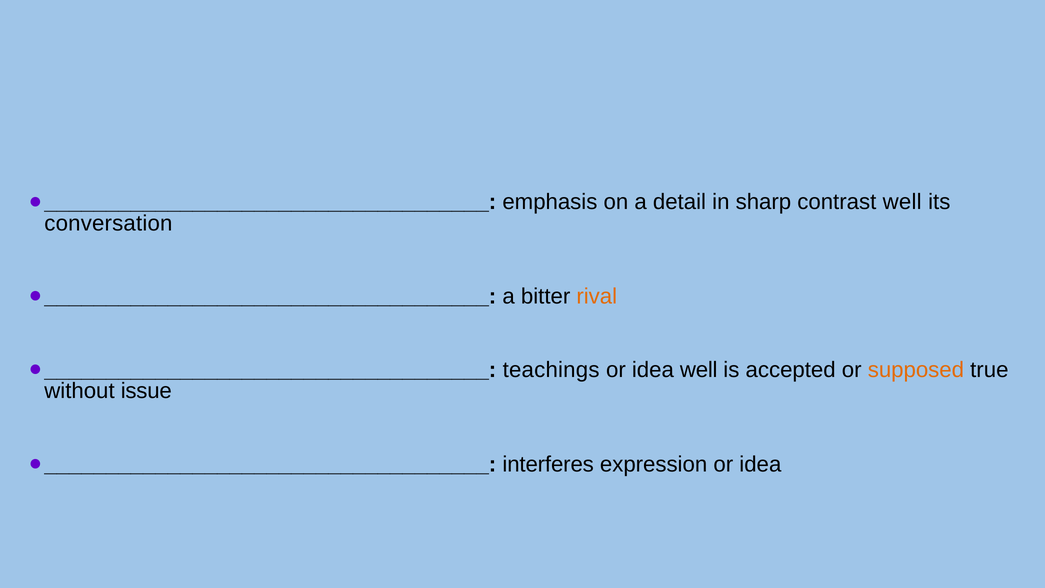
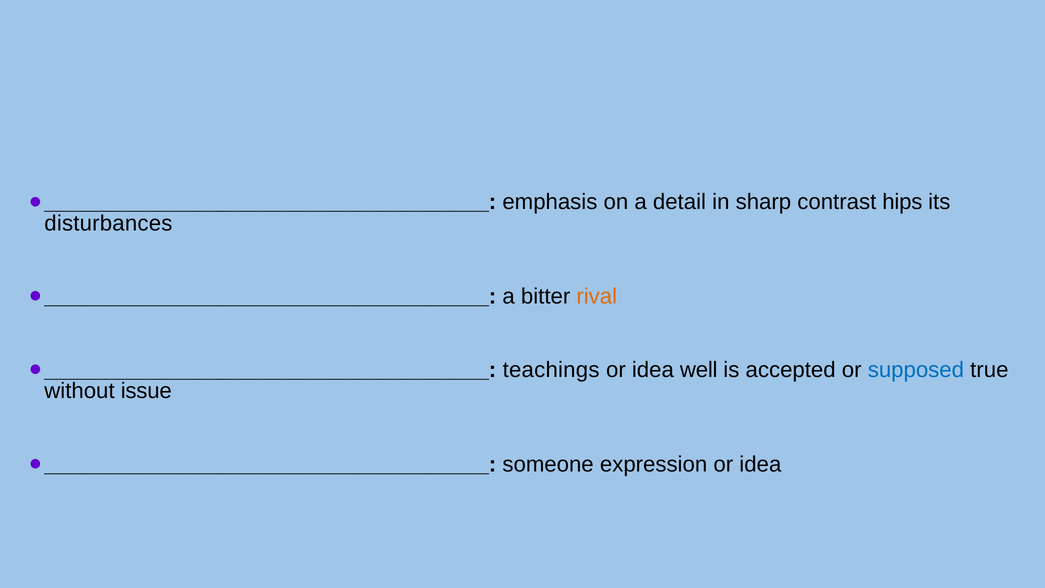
contrast well: well -> hips
conversation: conversation -> disturbances
supposed colour: orange -> blue
interferes: interferes -> someone
